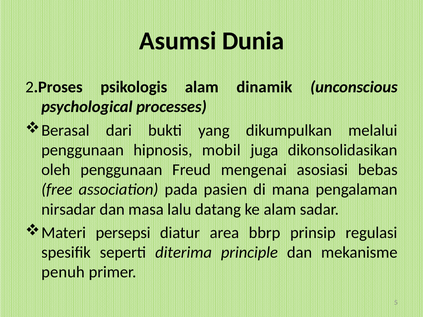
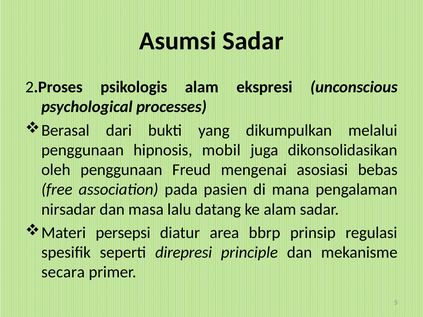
Asumsi Dunia: Dunia -> Sadar
dinamik: dinamik -> ekspresi
diterima: diterima -> direpresi
penuh: penuh -> secara
